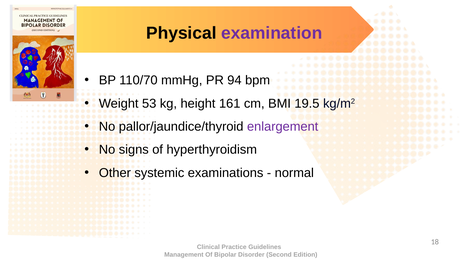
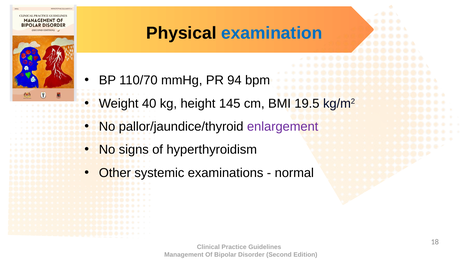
examination colour: purple -> blue
53: 53 -> 40
161: 161 -> 145
